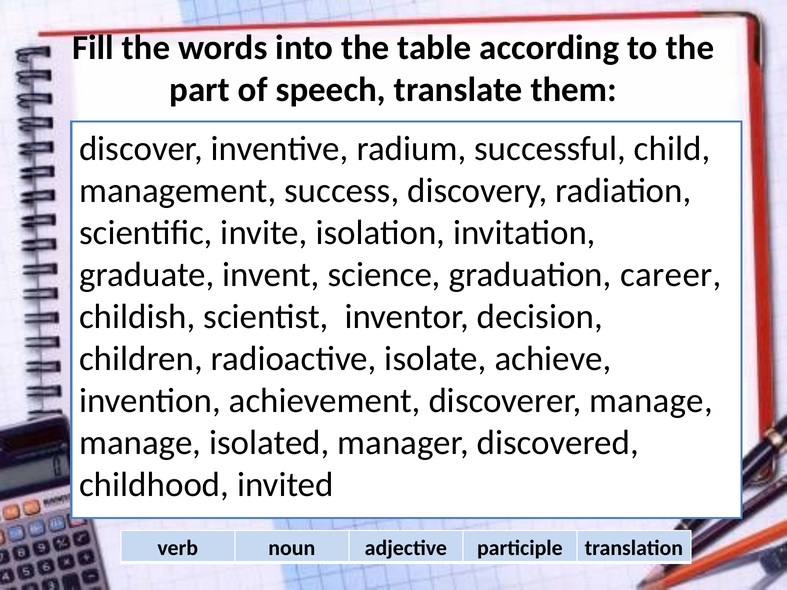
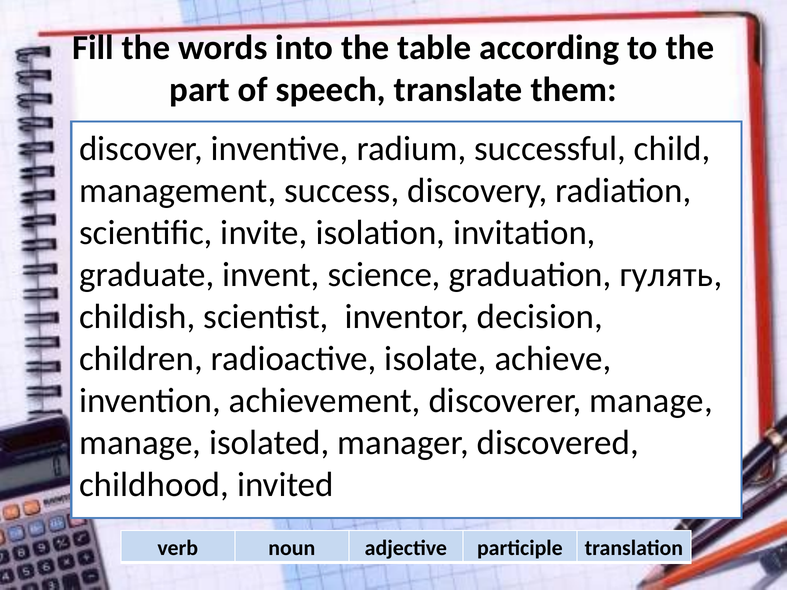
career: career -> гулять
